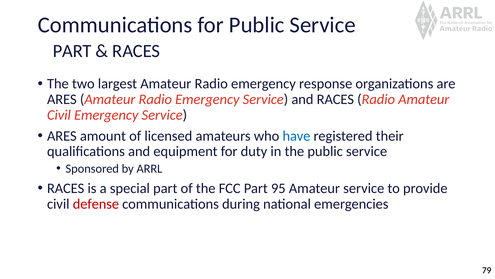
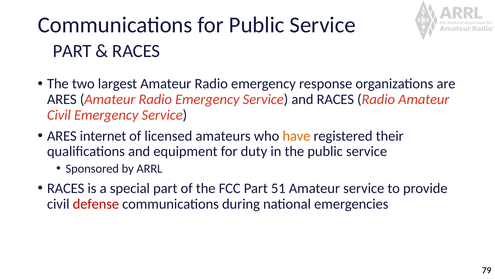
amount: amount -> internet
have colour: blue -> orange
95: 95 -> 51
